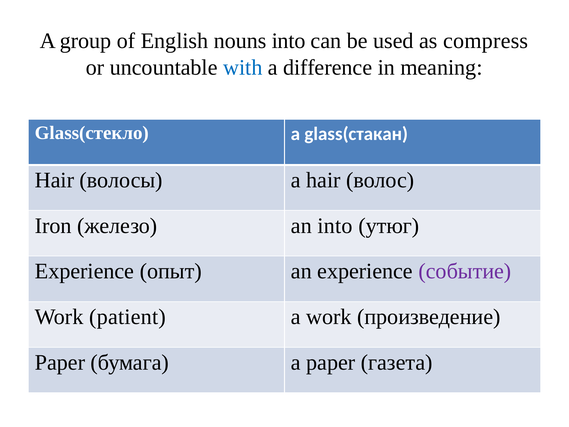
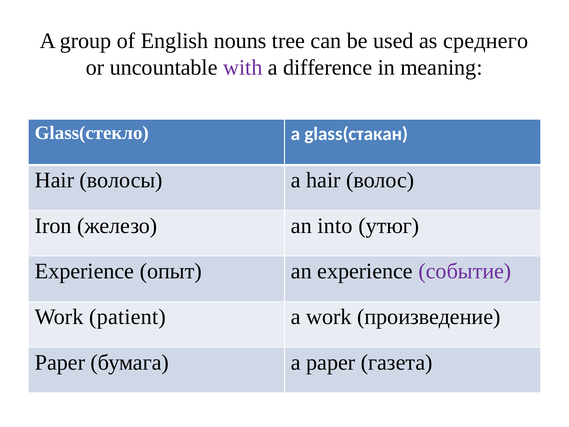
nouns into: into -> tree
compress: compress -> среднего
with colour: blue -> purple
